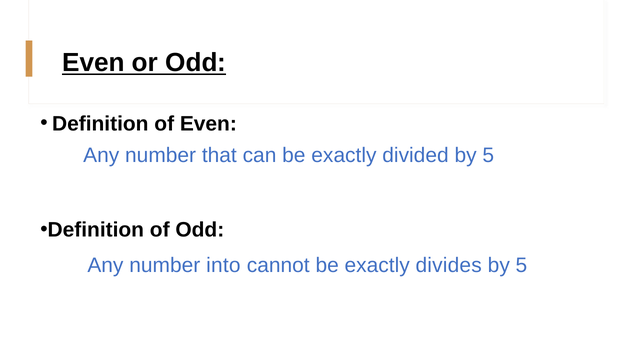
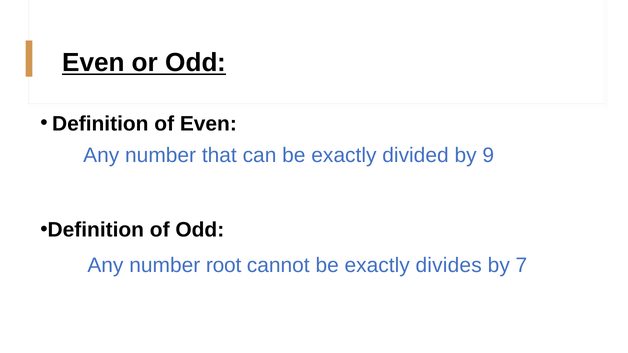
divided by 5: 5 -> 9
into: into -> root
5 at (521, 266): 5 -> 7
